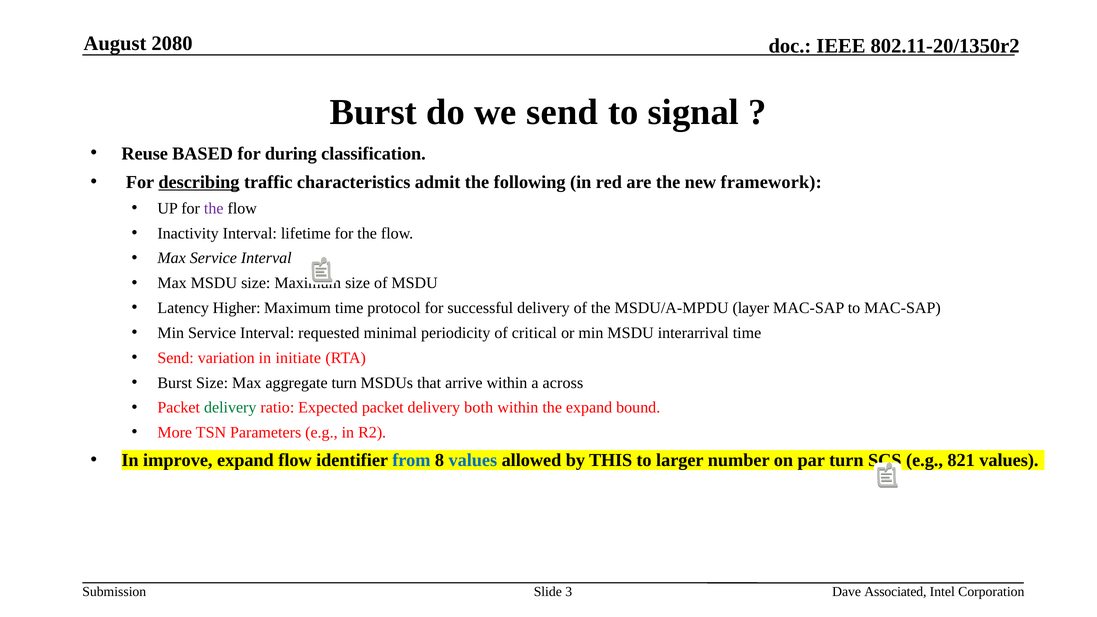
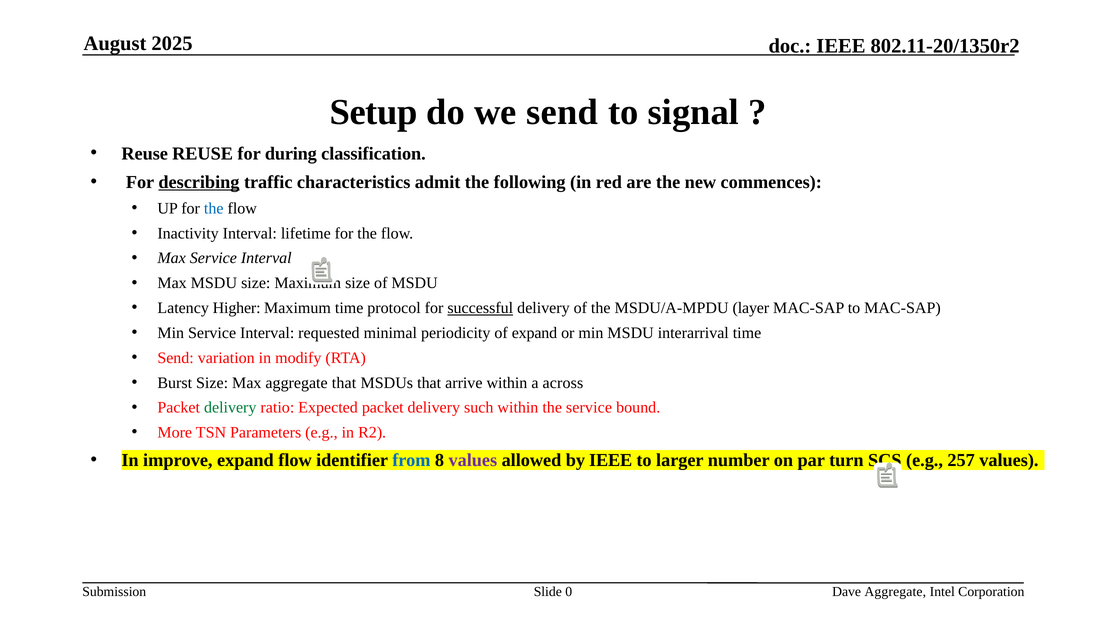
2080: 2080 -> 2025
Burst at (373, 112): Burst -> Setup
Reuse BASED: BASED -> REUSE
framework: framework -> commences
the at (214, 208) colour: purple -> blue
successful underline: none -> present
of critical: critical -> expand
initiate: initiate -> modify
aggregate turn: turn -> that
both: both -> such
the expand: expand -> service
values at (473, 460) colour: blue -> purple
by THIS: THIS -> IEEE
821: 821 -> 257
3: 3 -> 0
Dave Associated: Associated -> Aggregate
